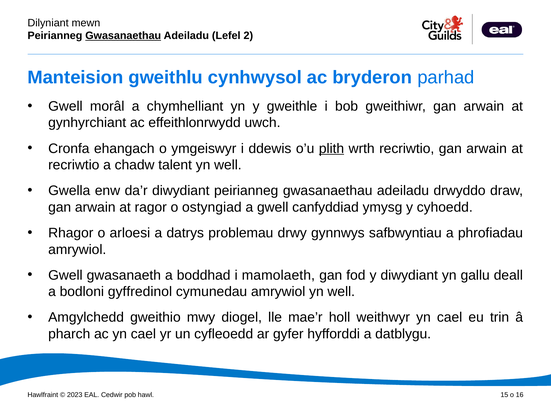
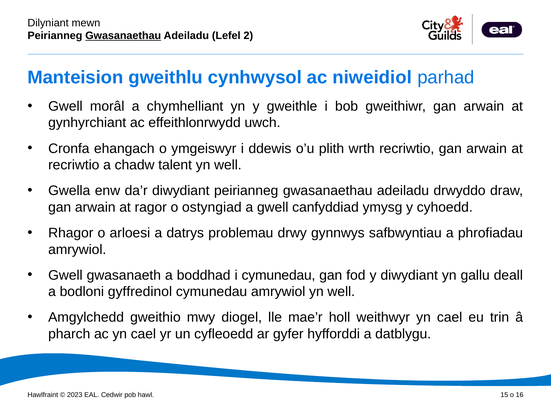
bryderon: bryderon -> niweidiol
plith underline: present -> none
i mamolaeth: mamolaeth -> cymunedau
